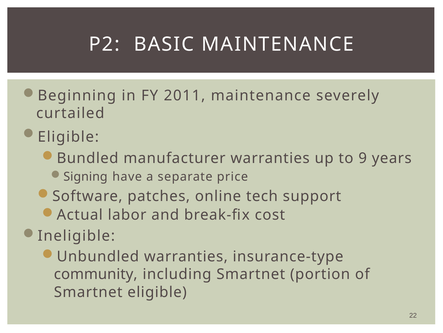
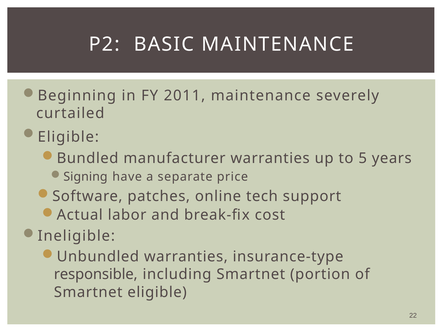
9: 9 -> 5
community: community -> responsible
